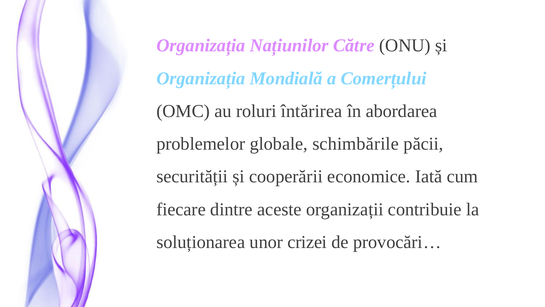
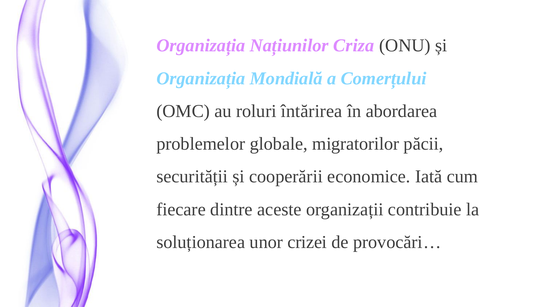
Către: Către -> Criza
schimbările: schimbările -> migratorilor
